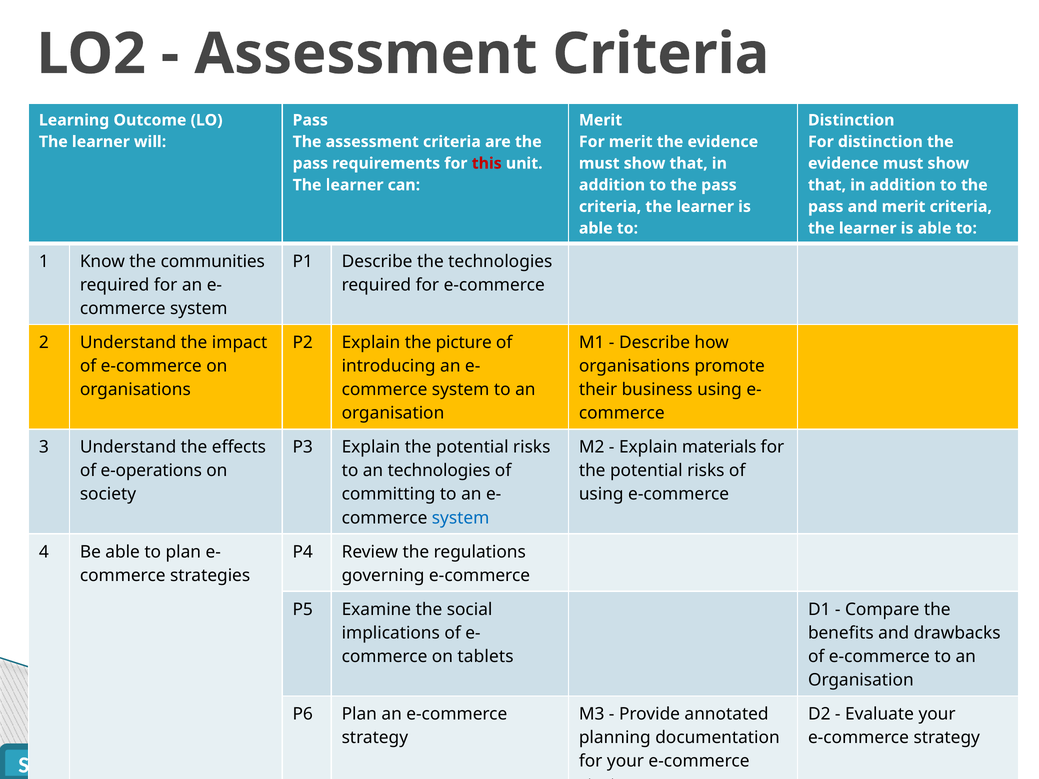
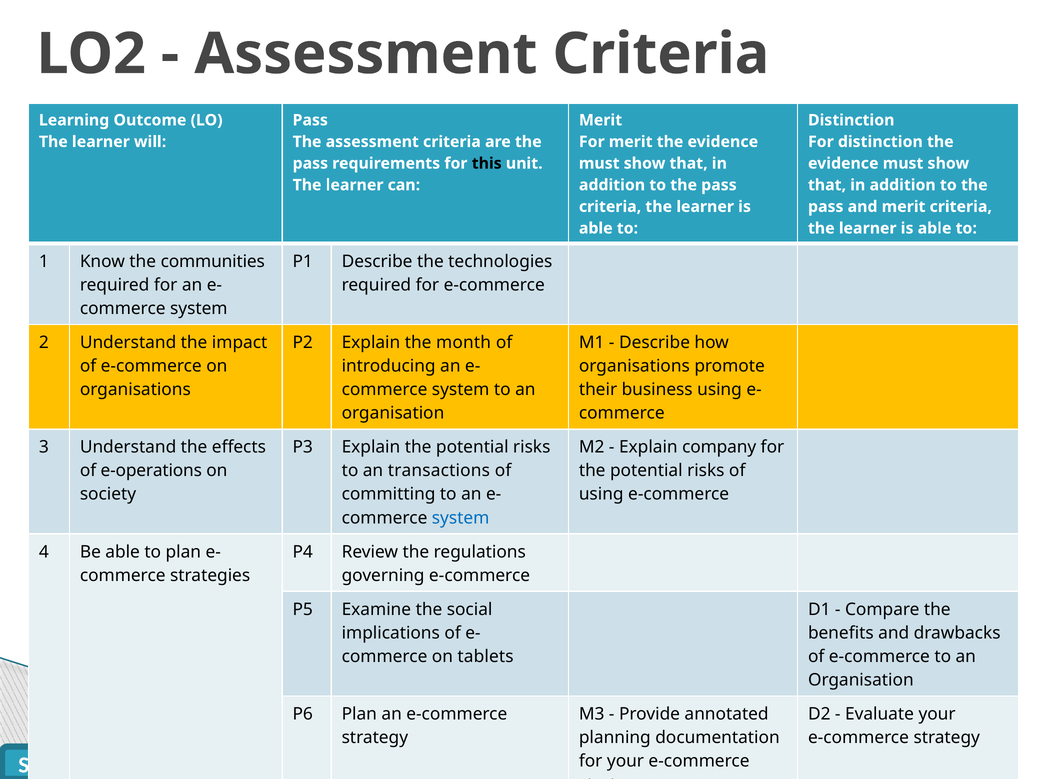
this colour: red -> black
picture: picture -> month
materials: materials -> company
an technologies: technologies -> transactions
